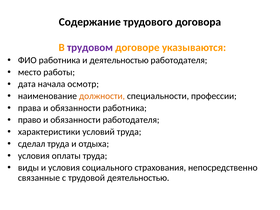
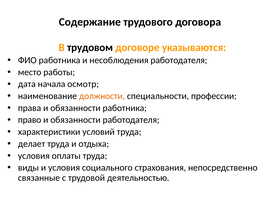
трудовом colour: purple -> black
и деятельностью: деятельностью -> несоблюдения
сделал: сделал -> делает
